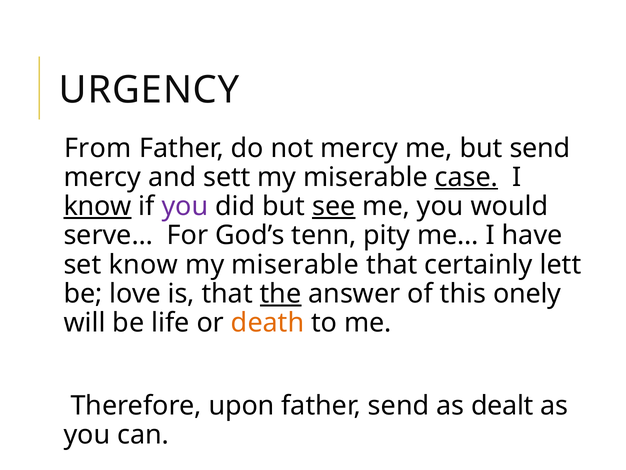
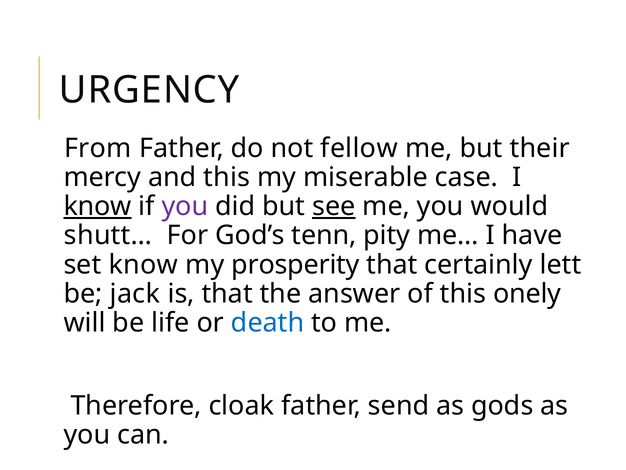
not mercy: mercy -> fellow
but send: send -> their
and sett: sett -> this
case underline: present -> none
serve…: serve… -> shutt…
miserable at (295, 264): miserable -> prosperity
love: love -> jack
the underline: present -> none
death colour: orange -> blue
upon: upon -> cloak
dealt: dealt -> gods
